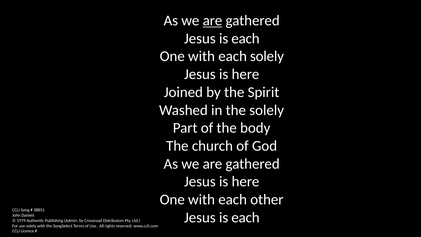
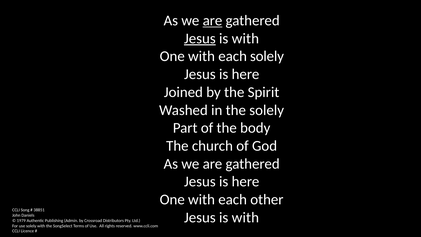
Jesus at (200, 38) underline: none -> present
each at (246, 38): each -> with
each at (246, 217): each -> with
